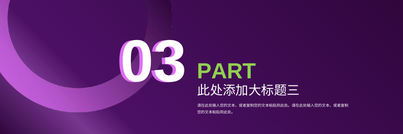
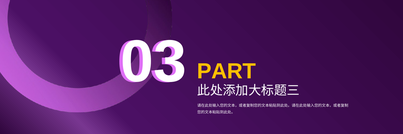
PART colour: light green -> yellow
